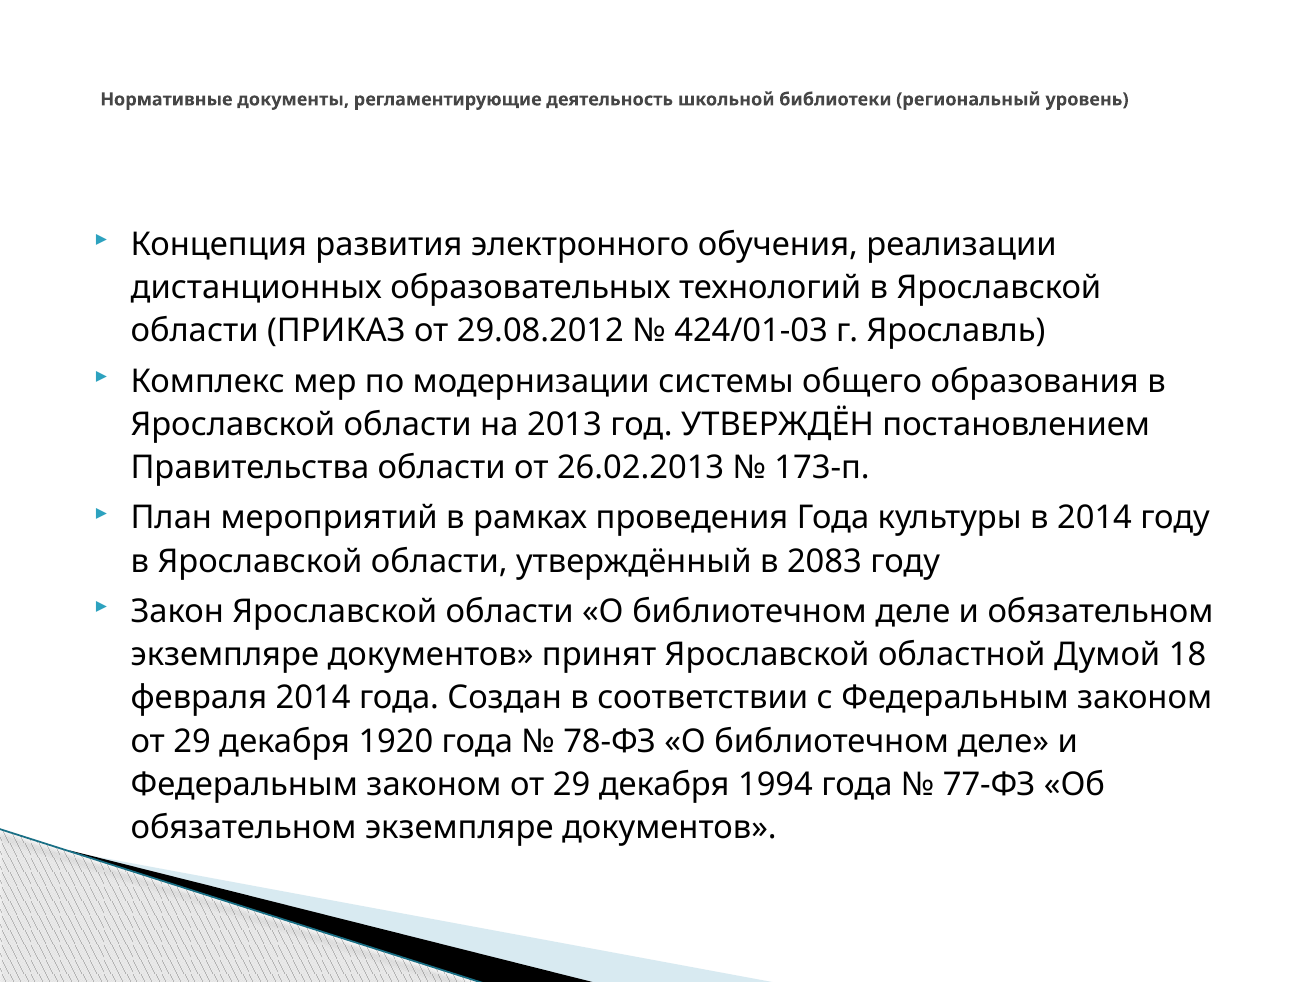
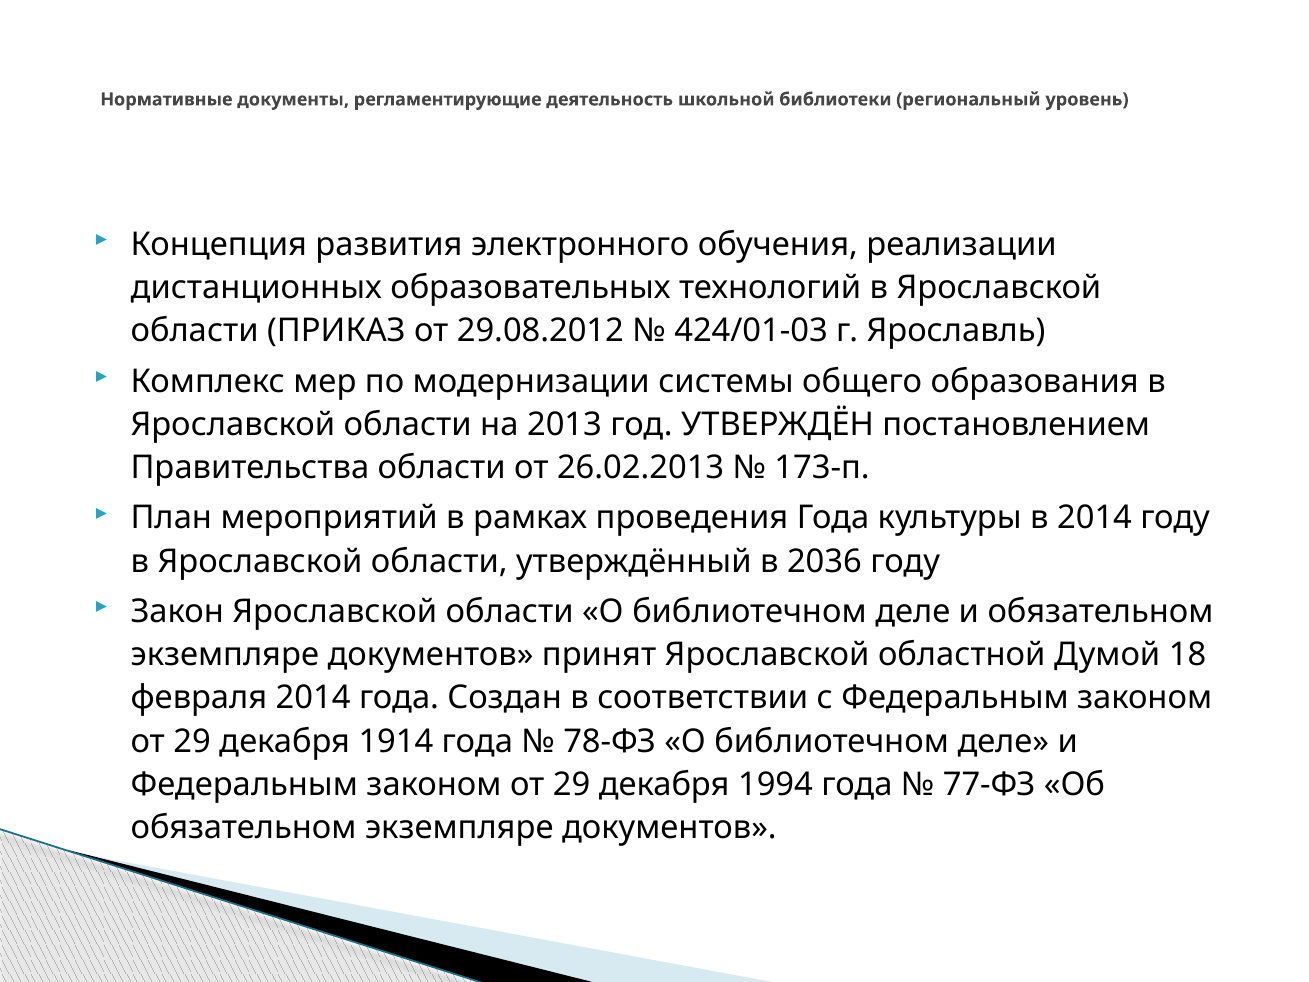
2083: 2083 -> 2036
1920: 1920 -> 1914
